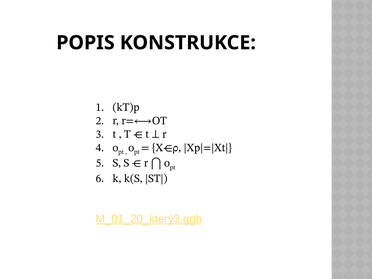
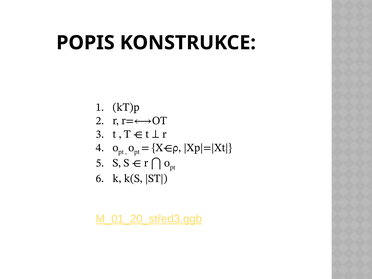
M_01_20_který3.ggb: M_01_20_který3.ggb -> M_01_20_střed3.ggb
